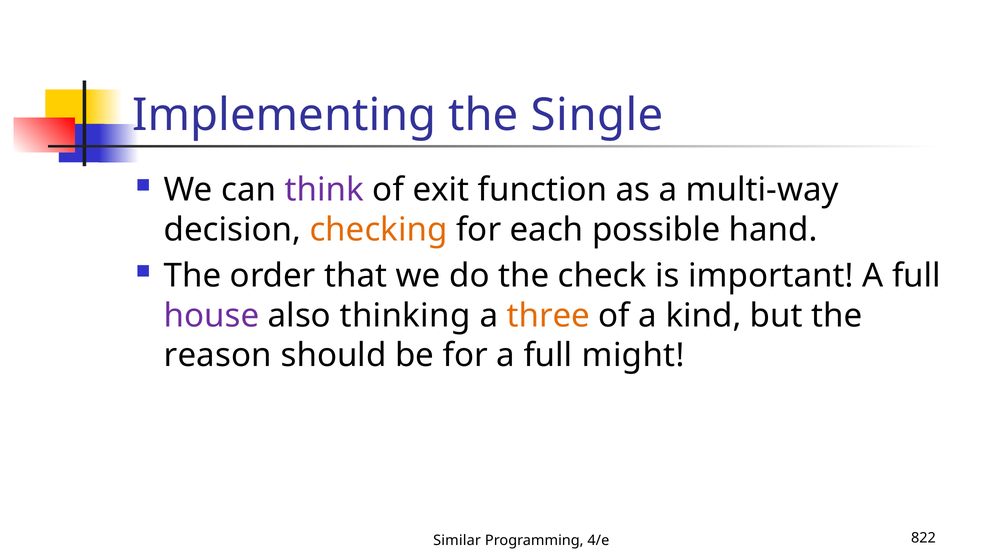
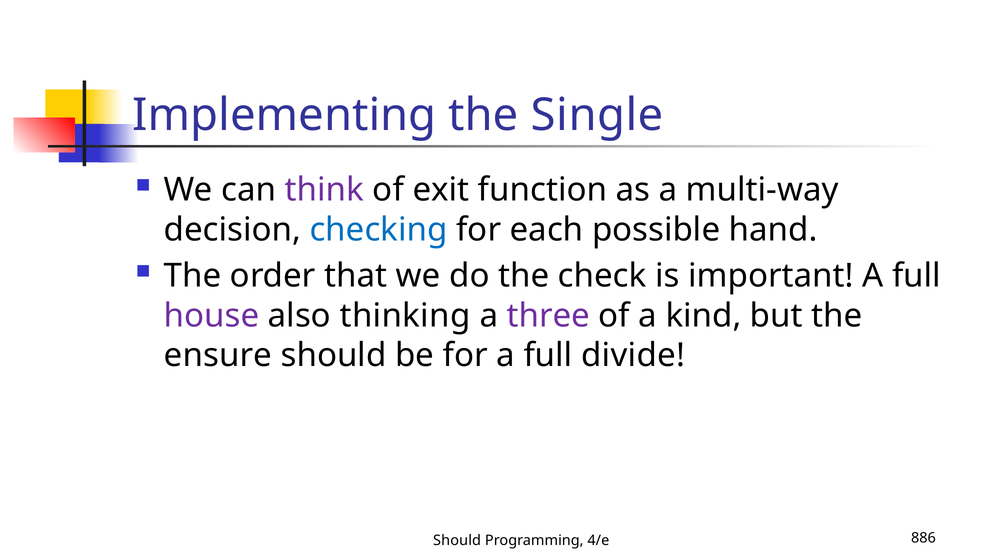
checking colour: orange -> blue
three colour: orange -> purple
reason: reason -> ensure
might: might -> divide
Similar at (457, 541): Similar -> Should
822: 822 -> 886
